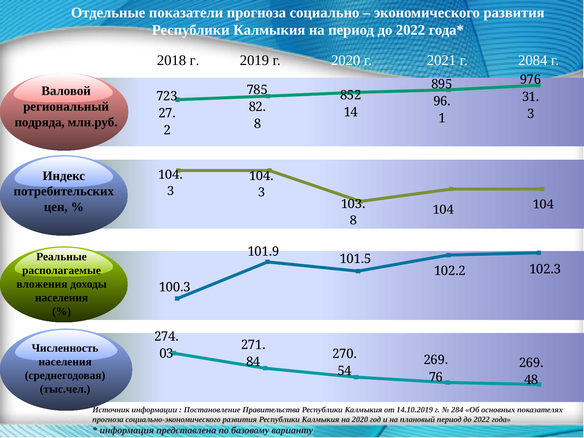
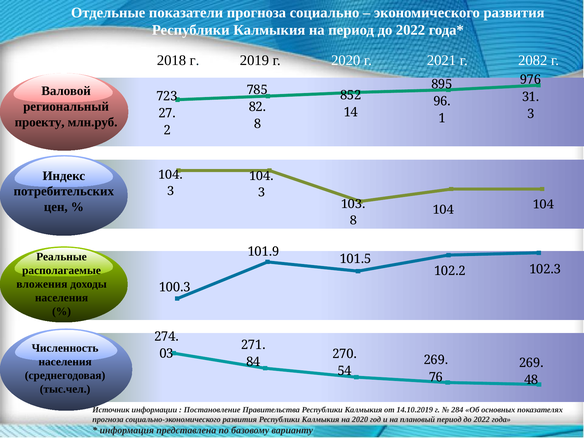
2084: 2084 -> 2082
подряда: подряда -> проекту
